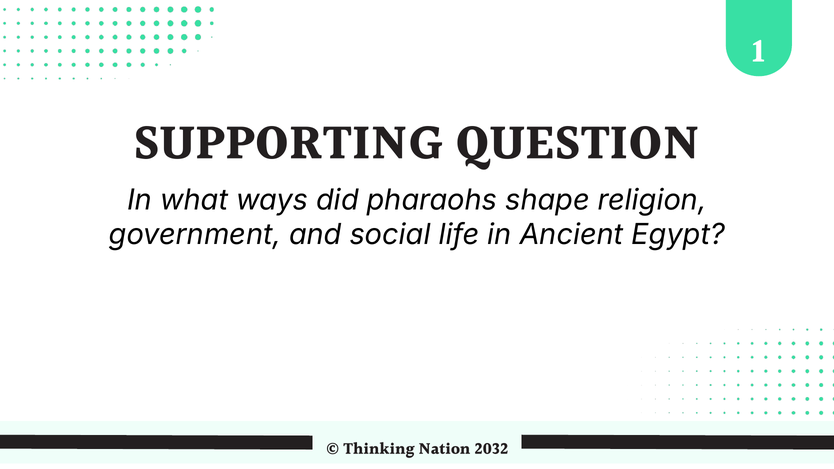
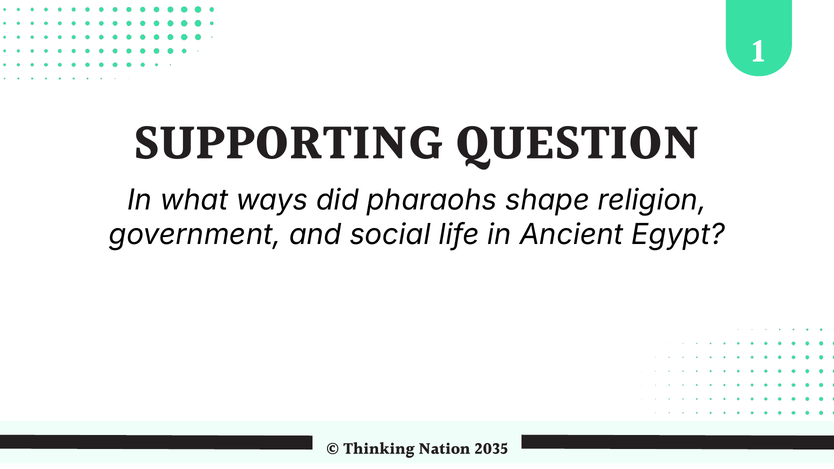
2032: 2032 -> 2035
